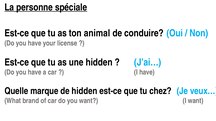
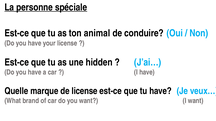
de hidden: hidden -> license
tu chez: chez -> have
